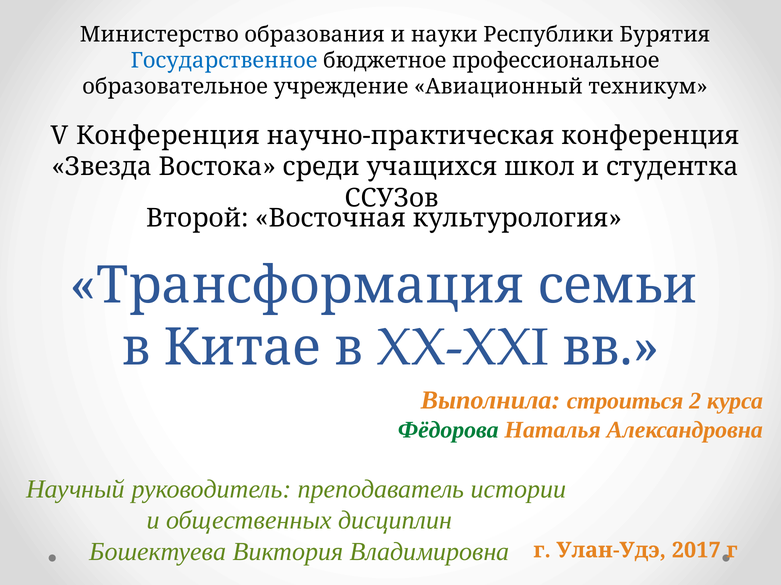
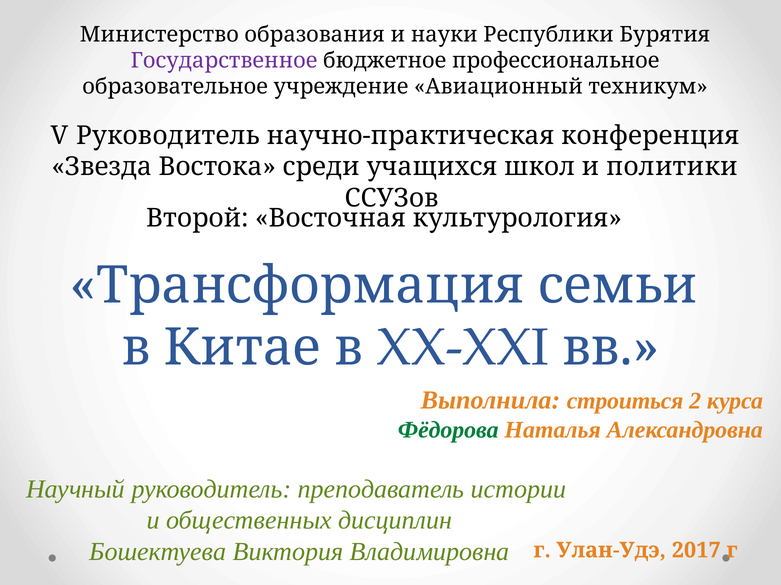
Государственное colour: blue -> purple
V Конференция: Конференция -> Руководитель
студентка: студентка -> политики
